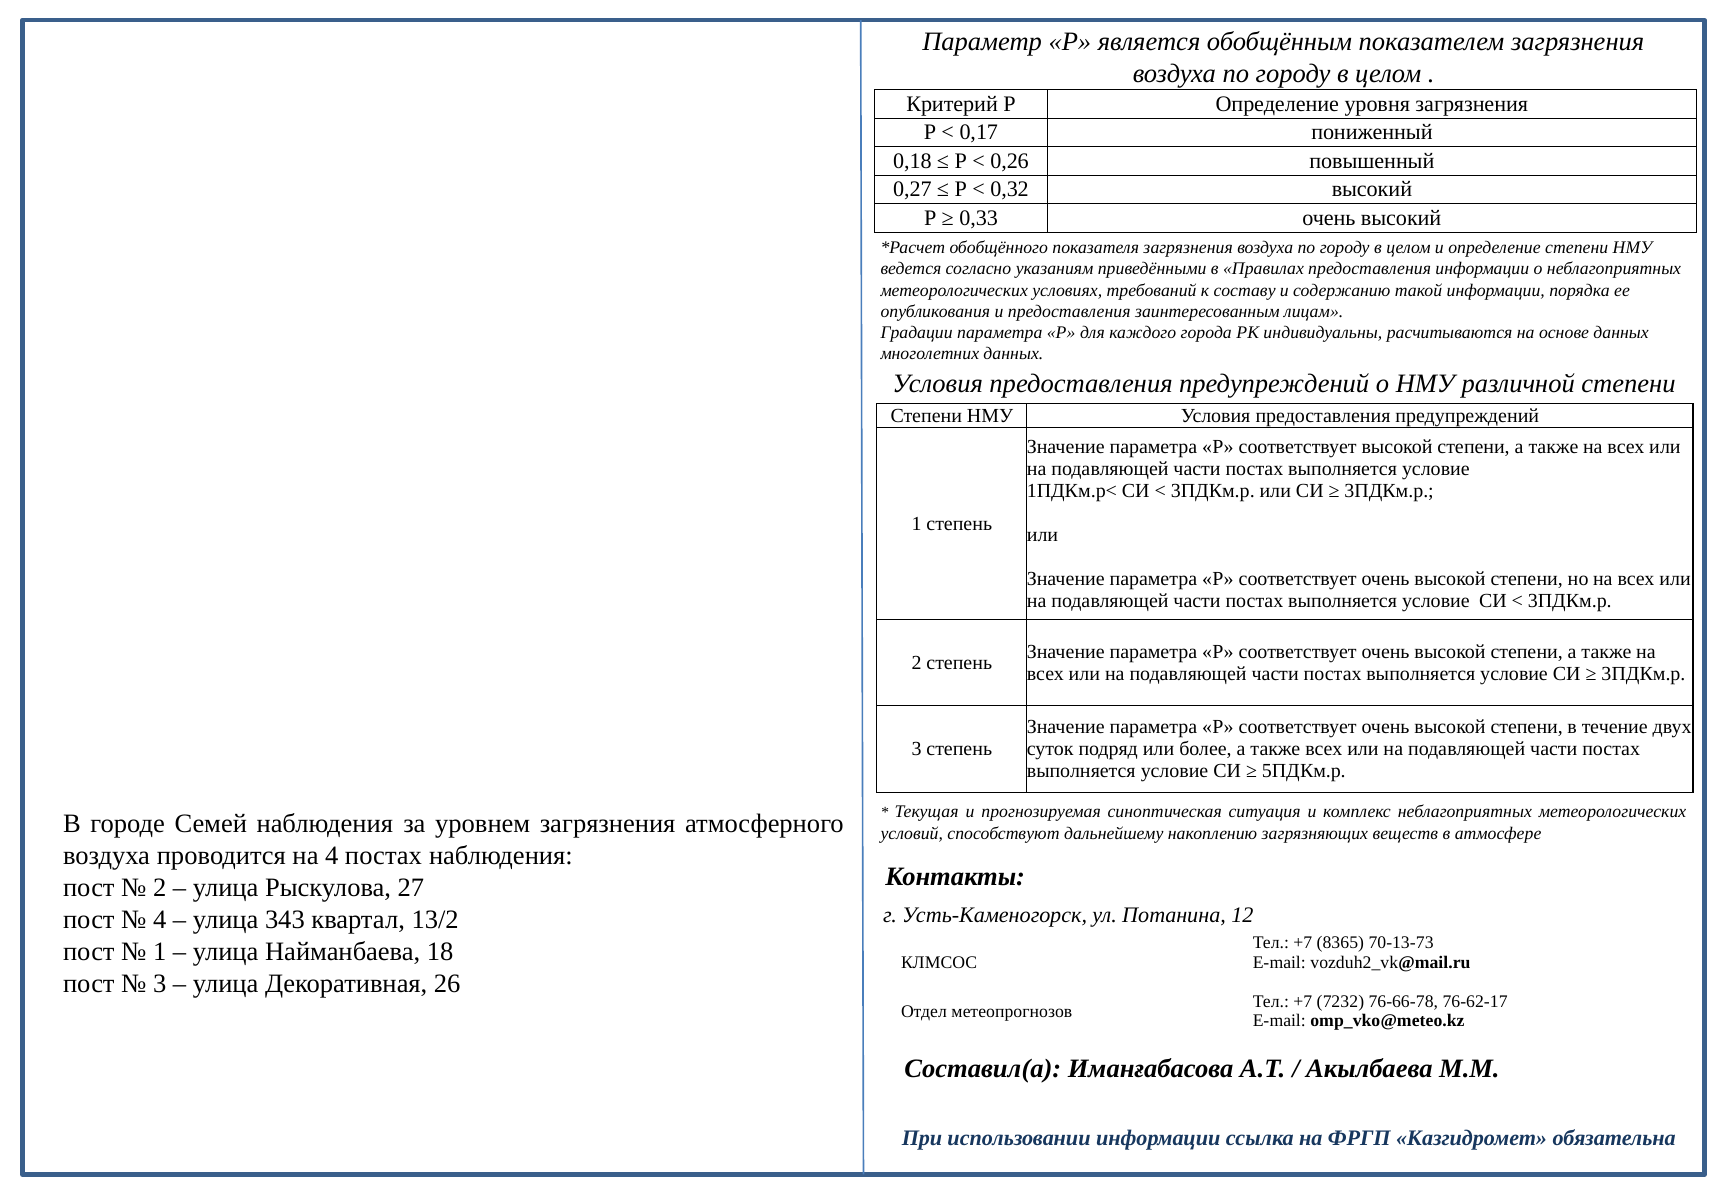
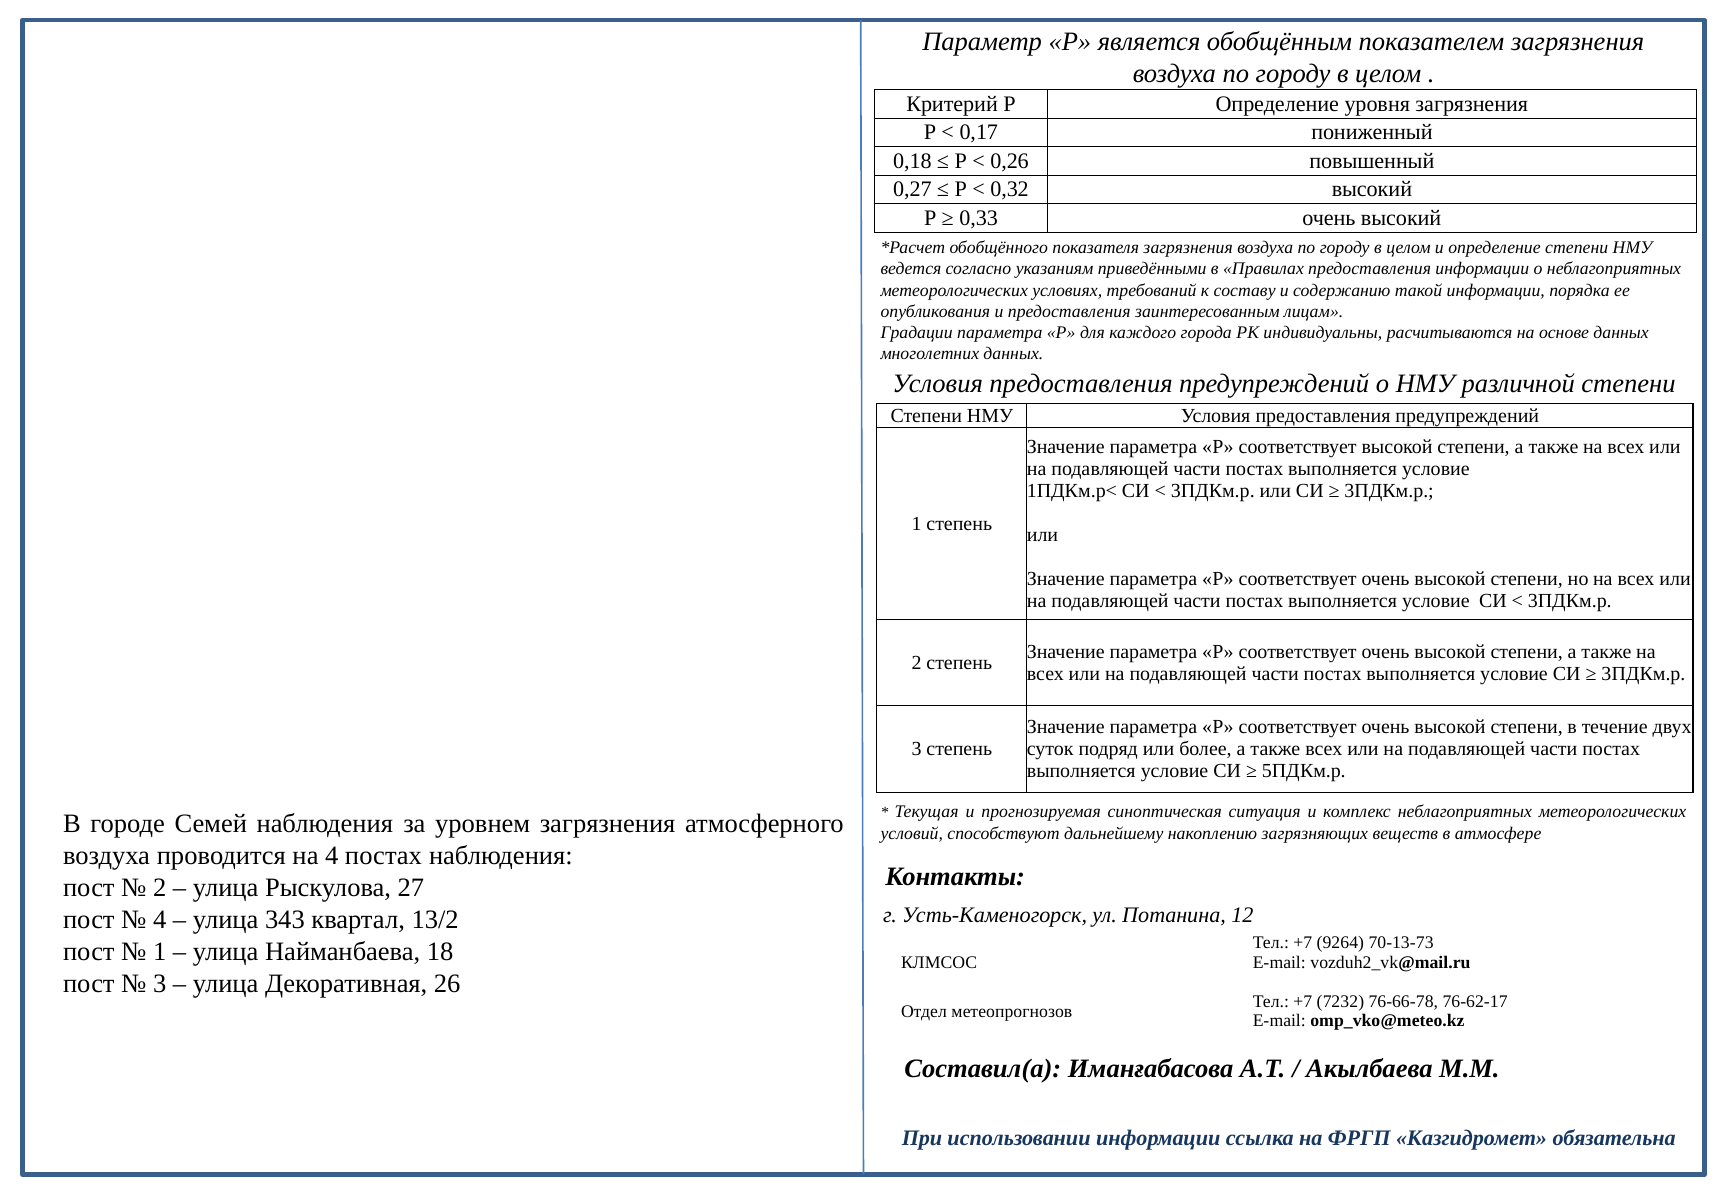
8365: 8365 -> 9264
